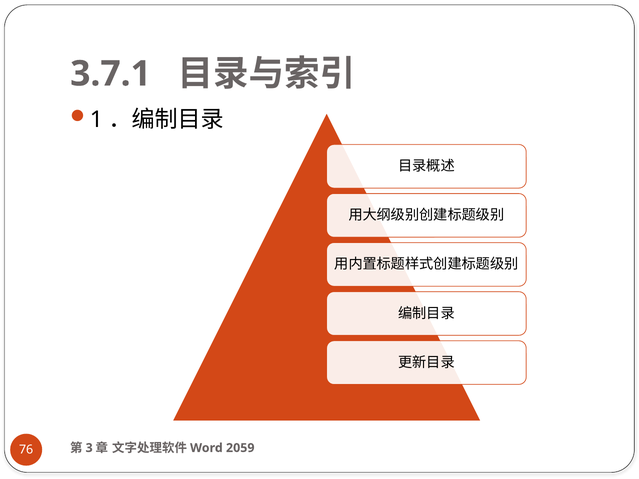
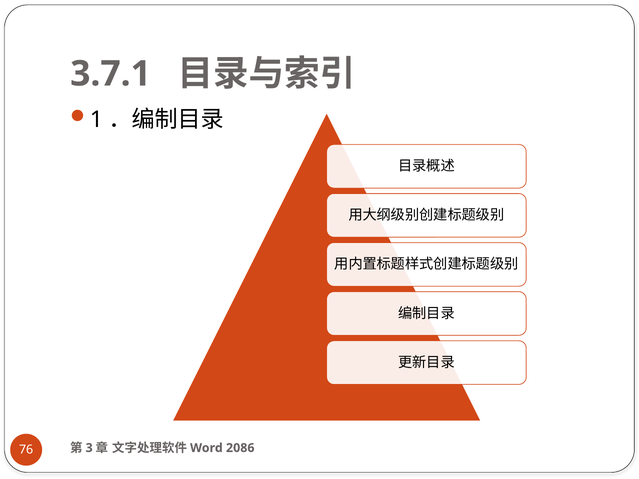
2059: 2059 -> 2086
